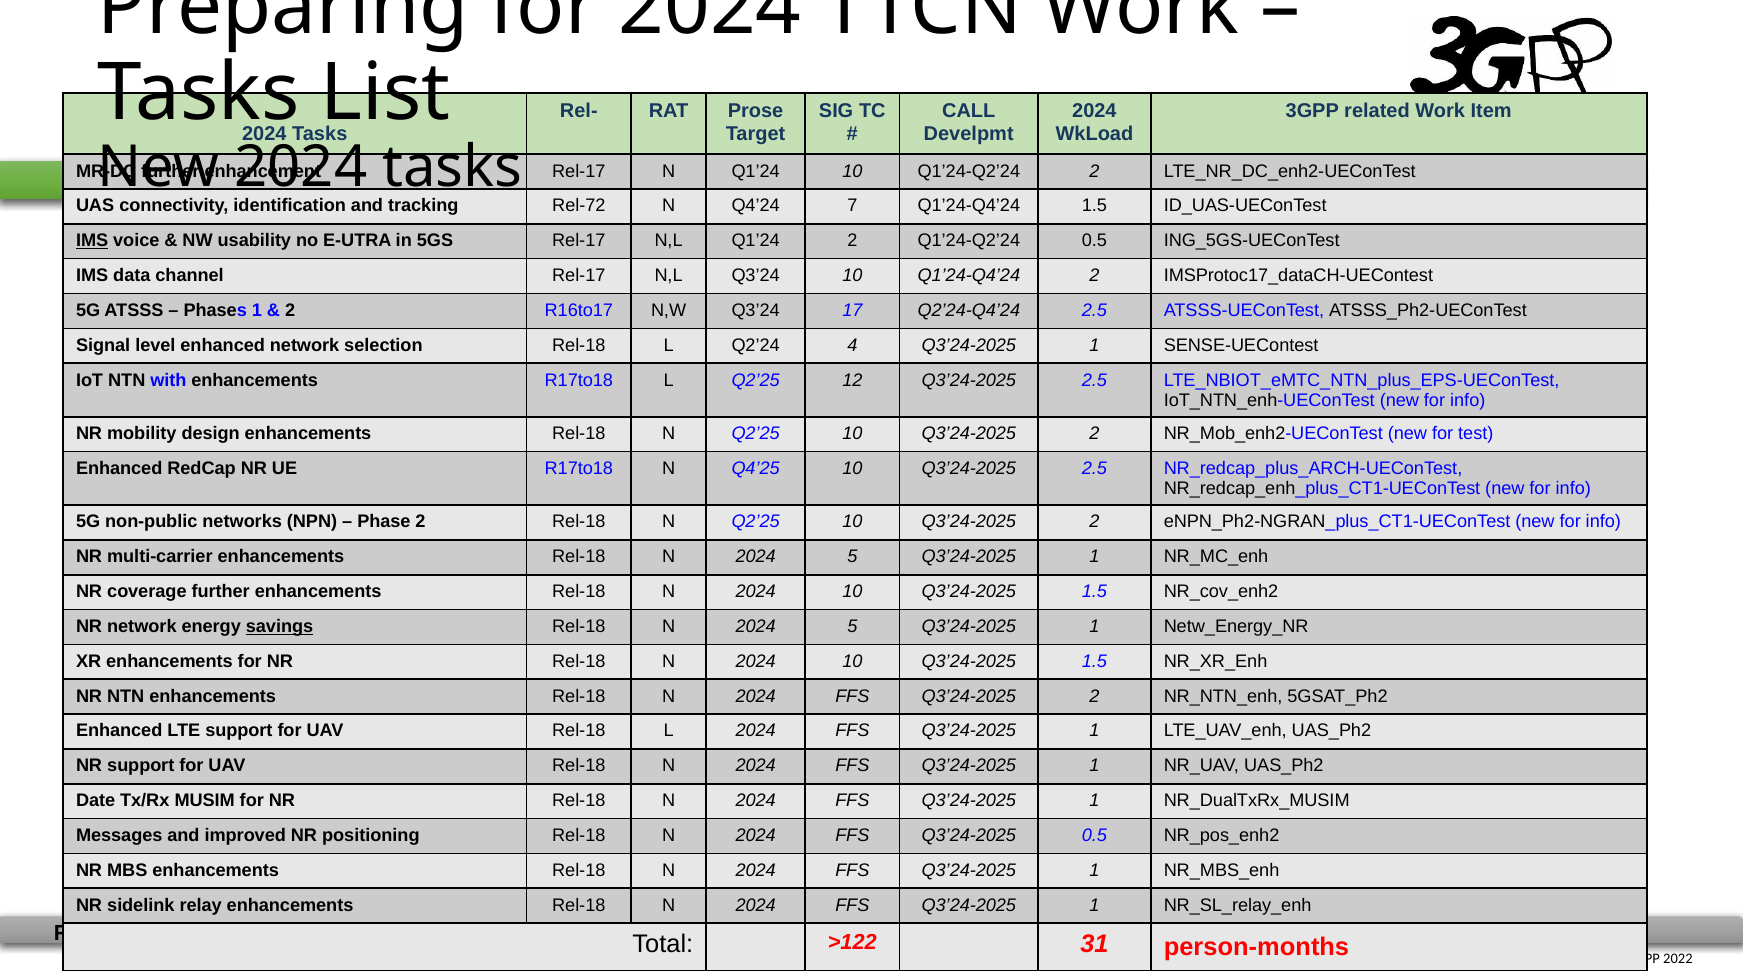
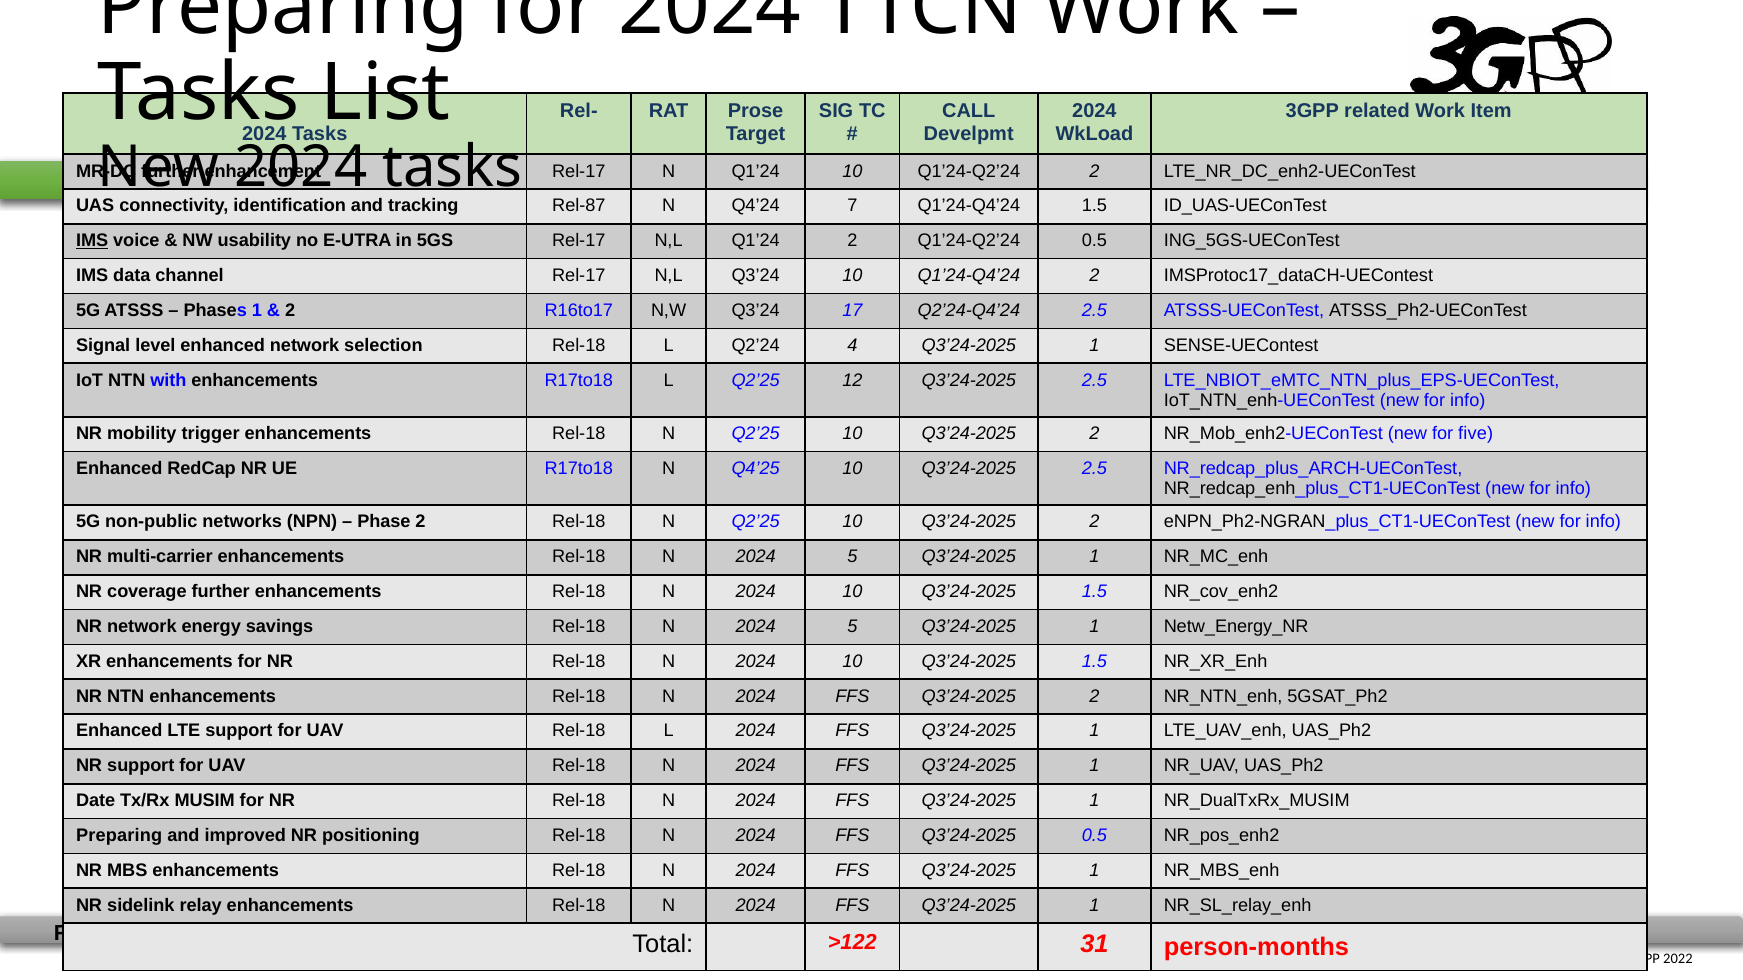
Rel-72: Rel-72 -> Rel-87
design: design -> trigger
test: test -> five
savings underline: present -> none
Messages at (119, 836): Messages -> Preparing
